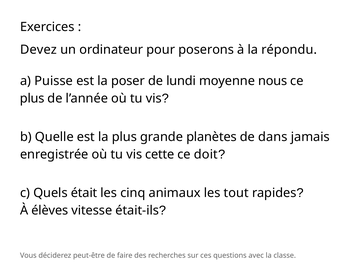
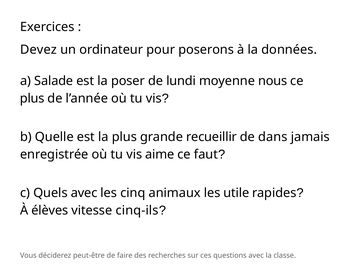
répondu: répondu -> données
Puisse: Puisse -> Salade
planètes: planètes -> recueillir
cette: cette -> aime
doit: doit -> faut
Quels était: était -> avec
tout: tout -> utile
était-ils: était-ils -> cinq-ils
